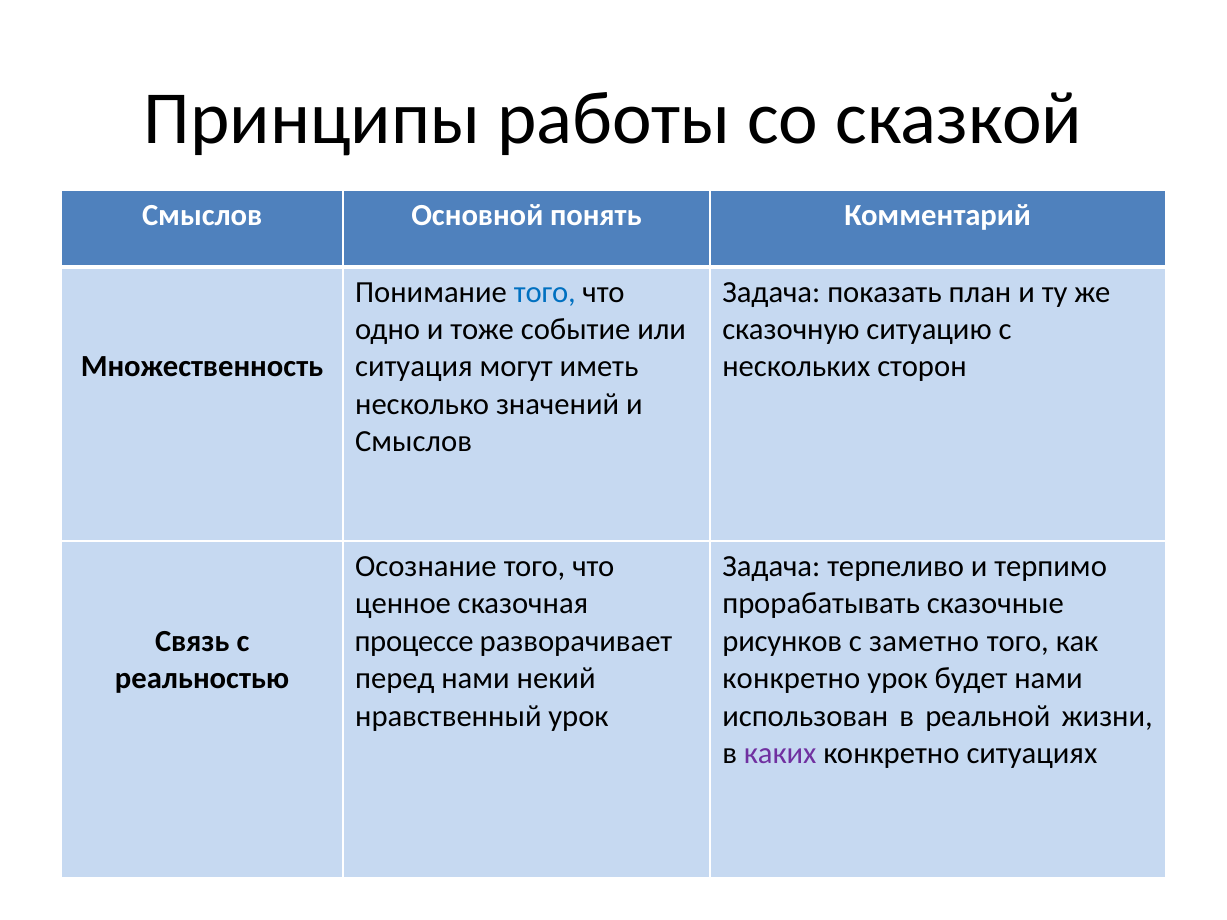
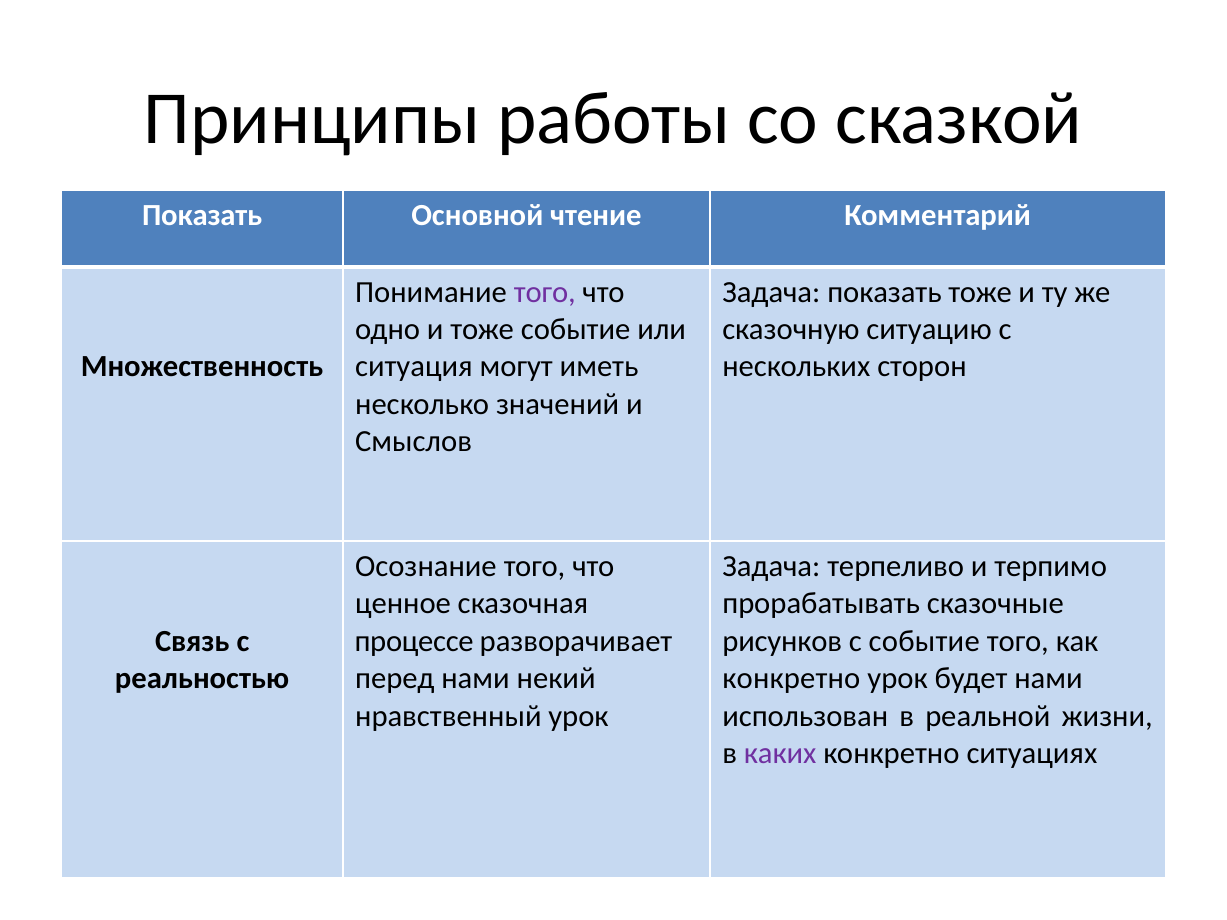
Смыслов at (202, 215): Смыслов -> Показать
понять: понять -> чтение
того at (545, 292) colour: blue -> purple
показать план: план -> тоже
с заметно: заметно -> событие
